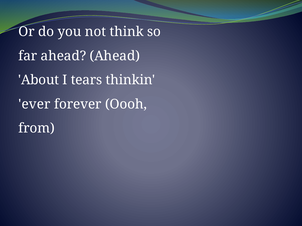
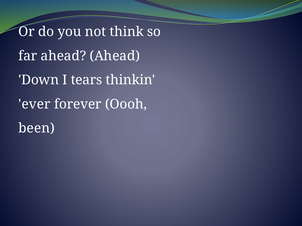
About: About -> Down
from: from -> been
